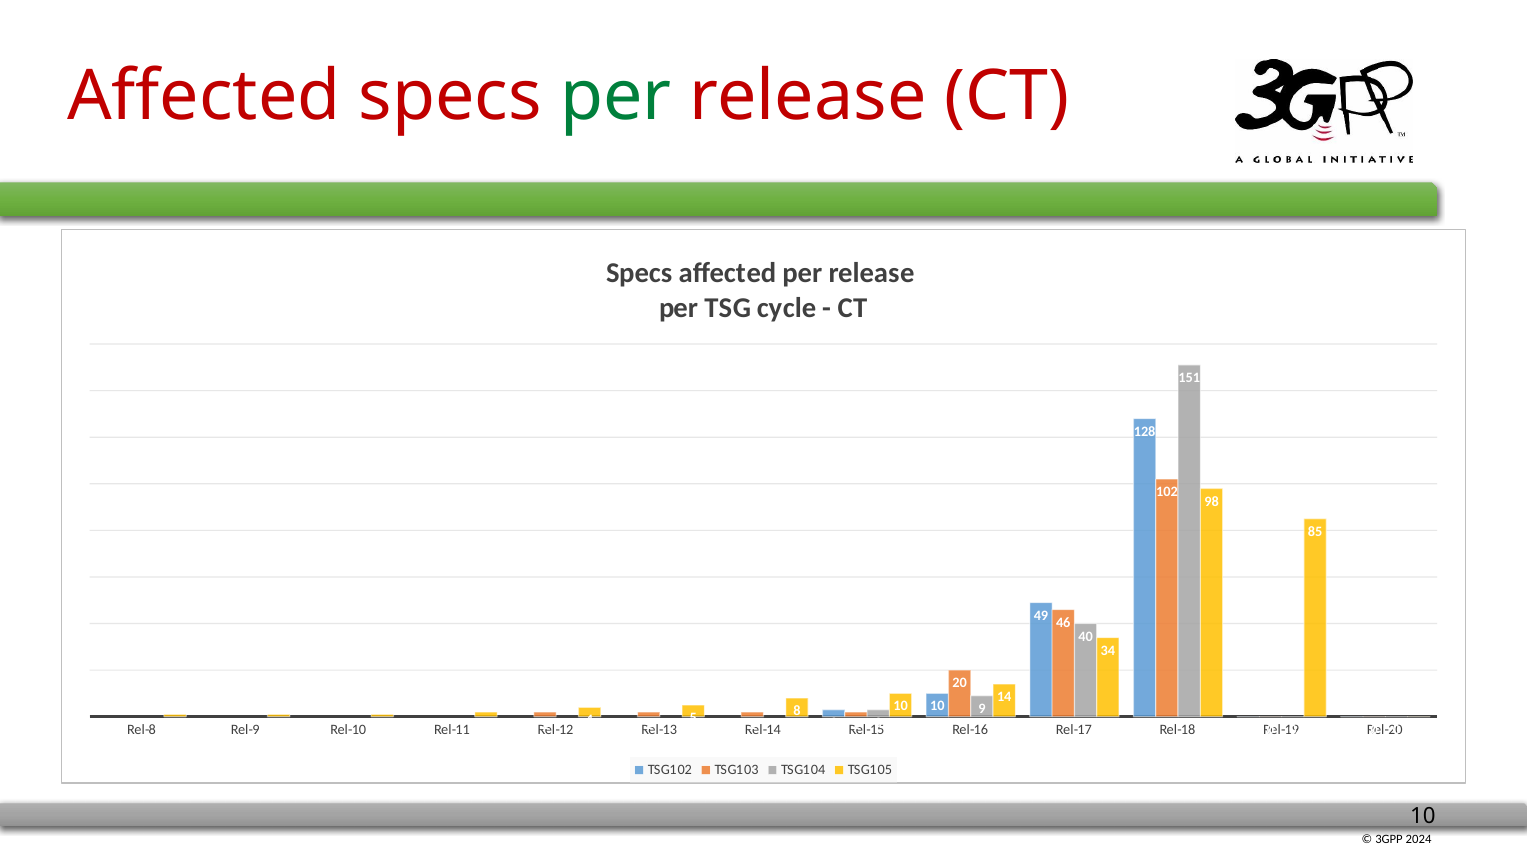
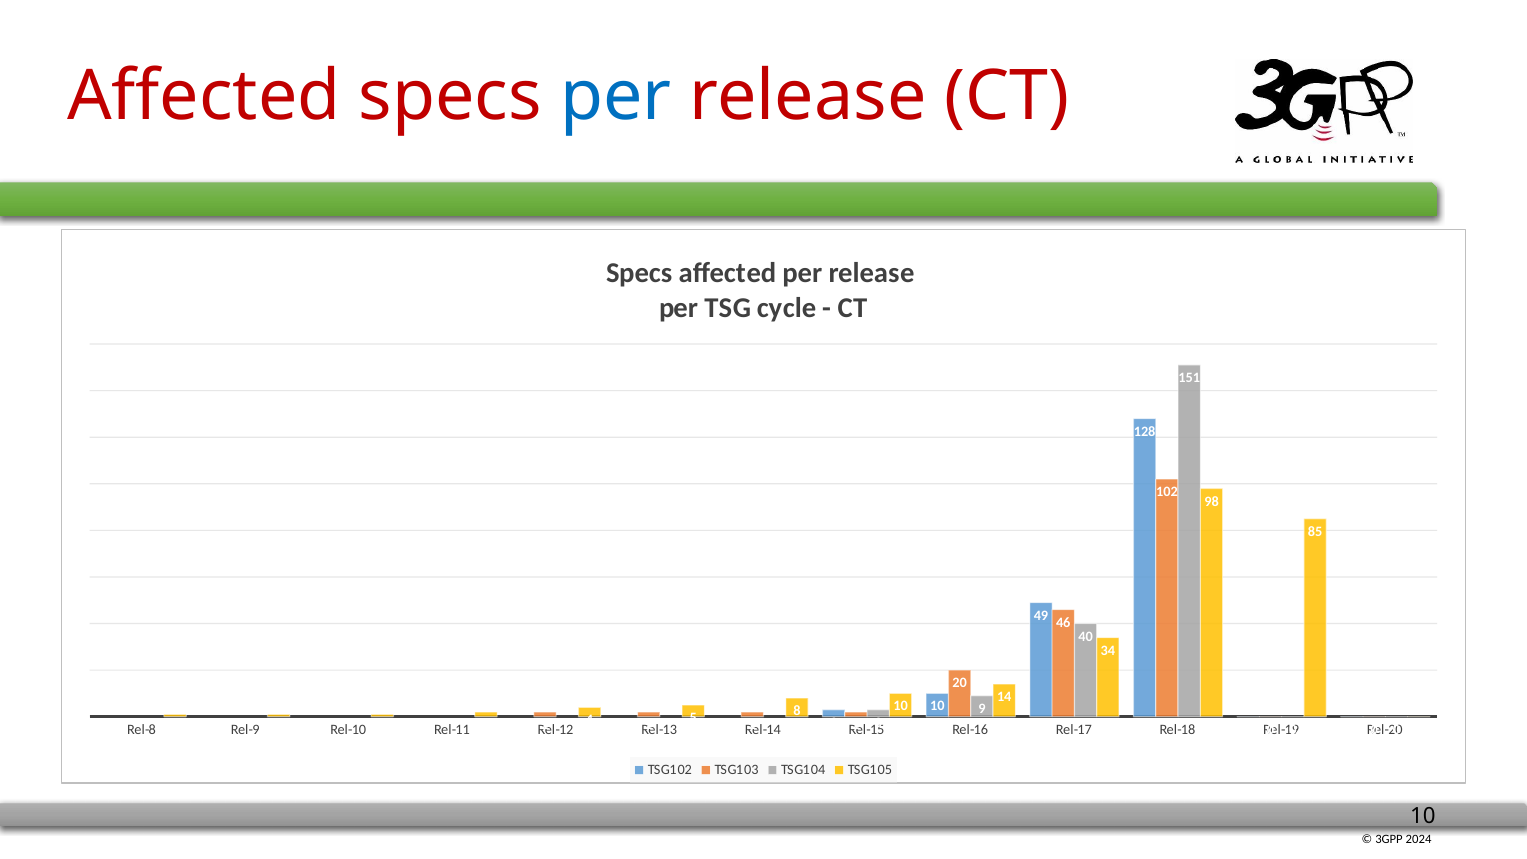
per at (616, 97) colour: green -> blue
